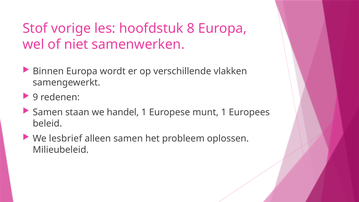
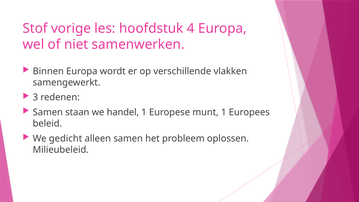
8: 8 -> 4
9: 9 -> 3
lesbrief: lesbrief -> gedicht
